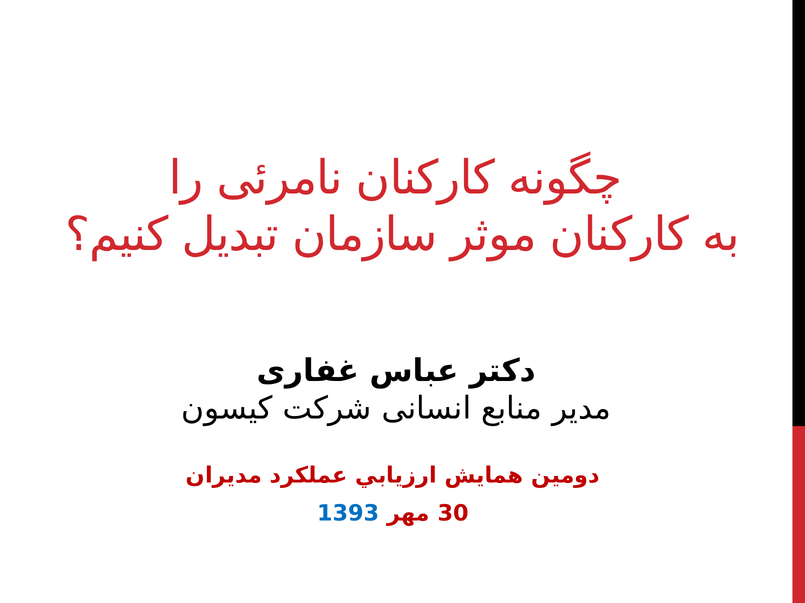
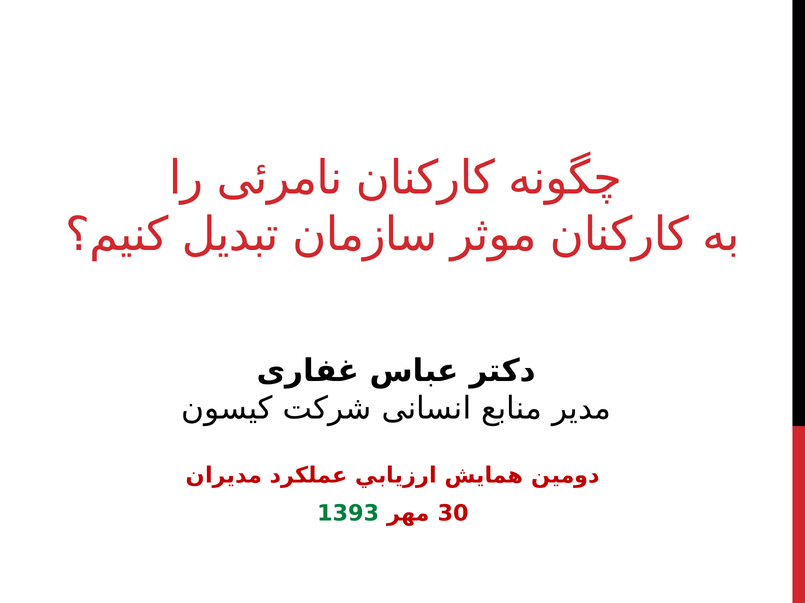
1393 colour: blue -> green
